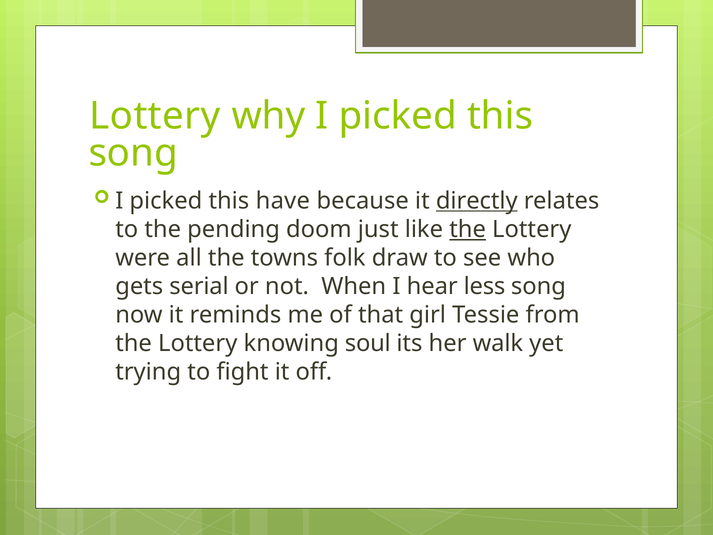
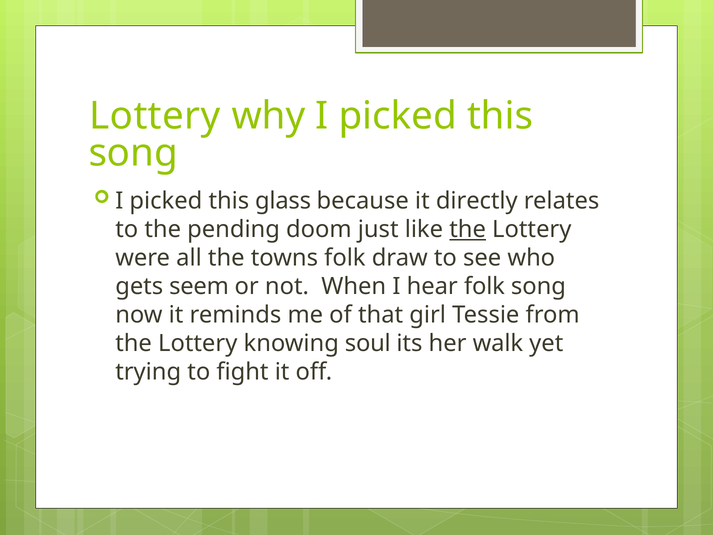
have: have -> glass
directly underline: present -> none
serial: serial -> seem
hear less: less -> folk
